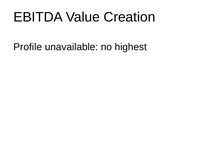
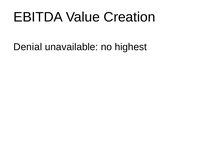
Profile: Profile -> Denial
